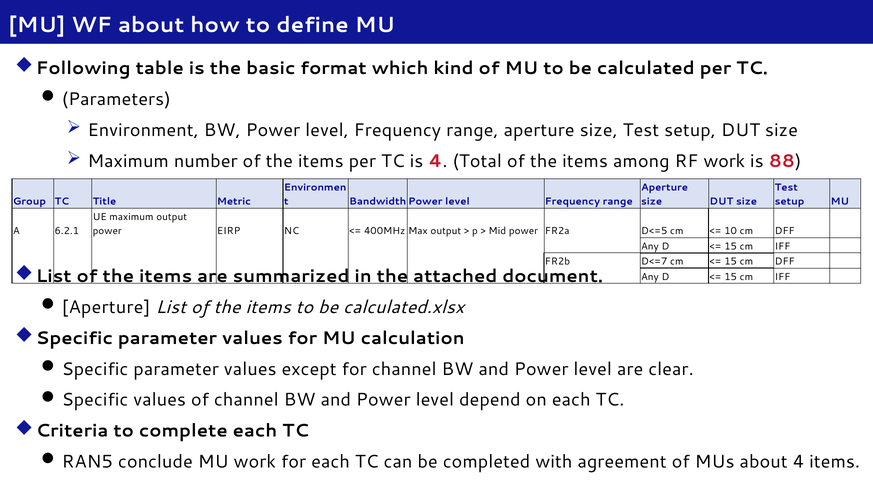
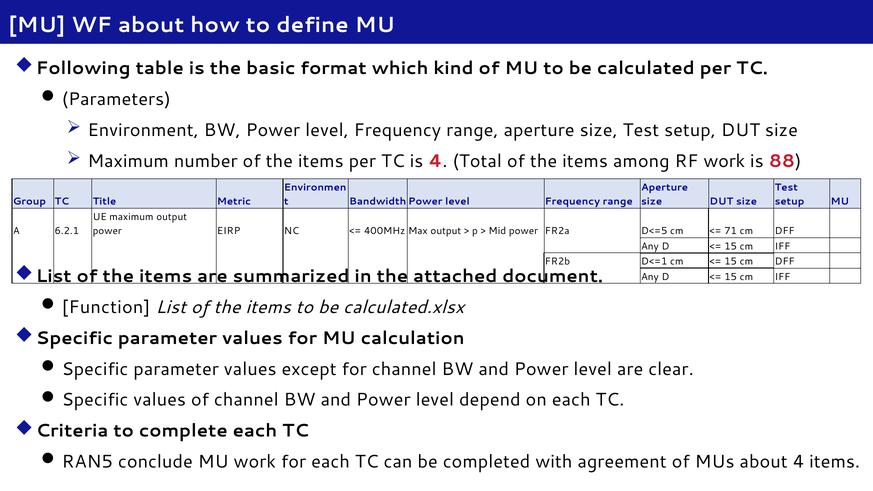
10: 10 -> 71
D<=7: D<=7 -> D<=1
Aperture at (106, 307): Aperture -> Function
